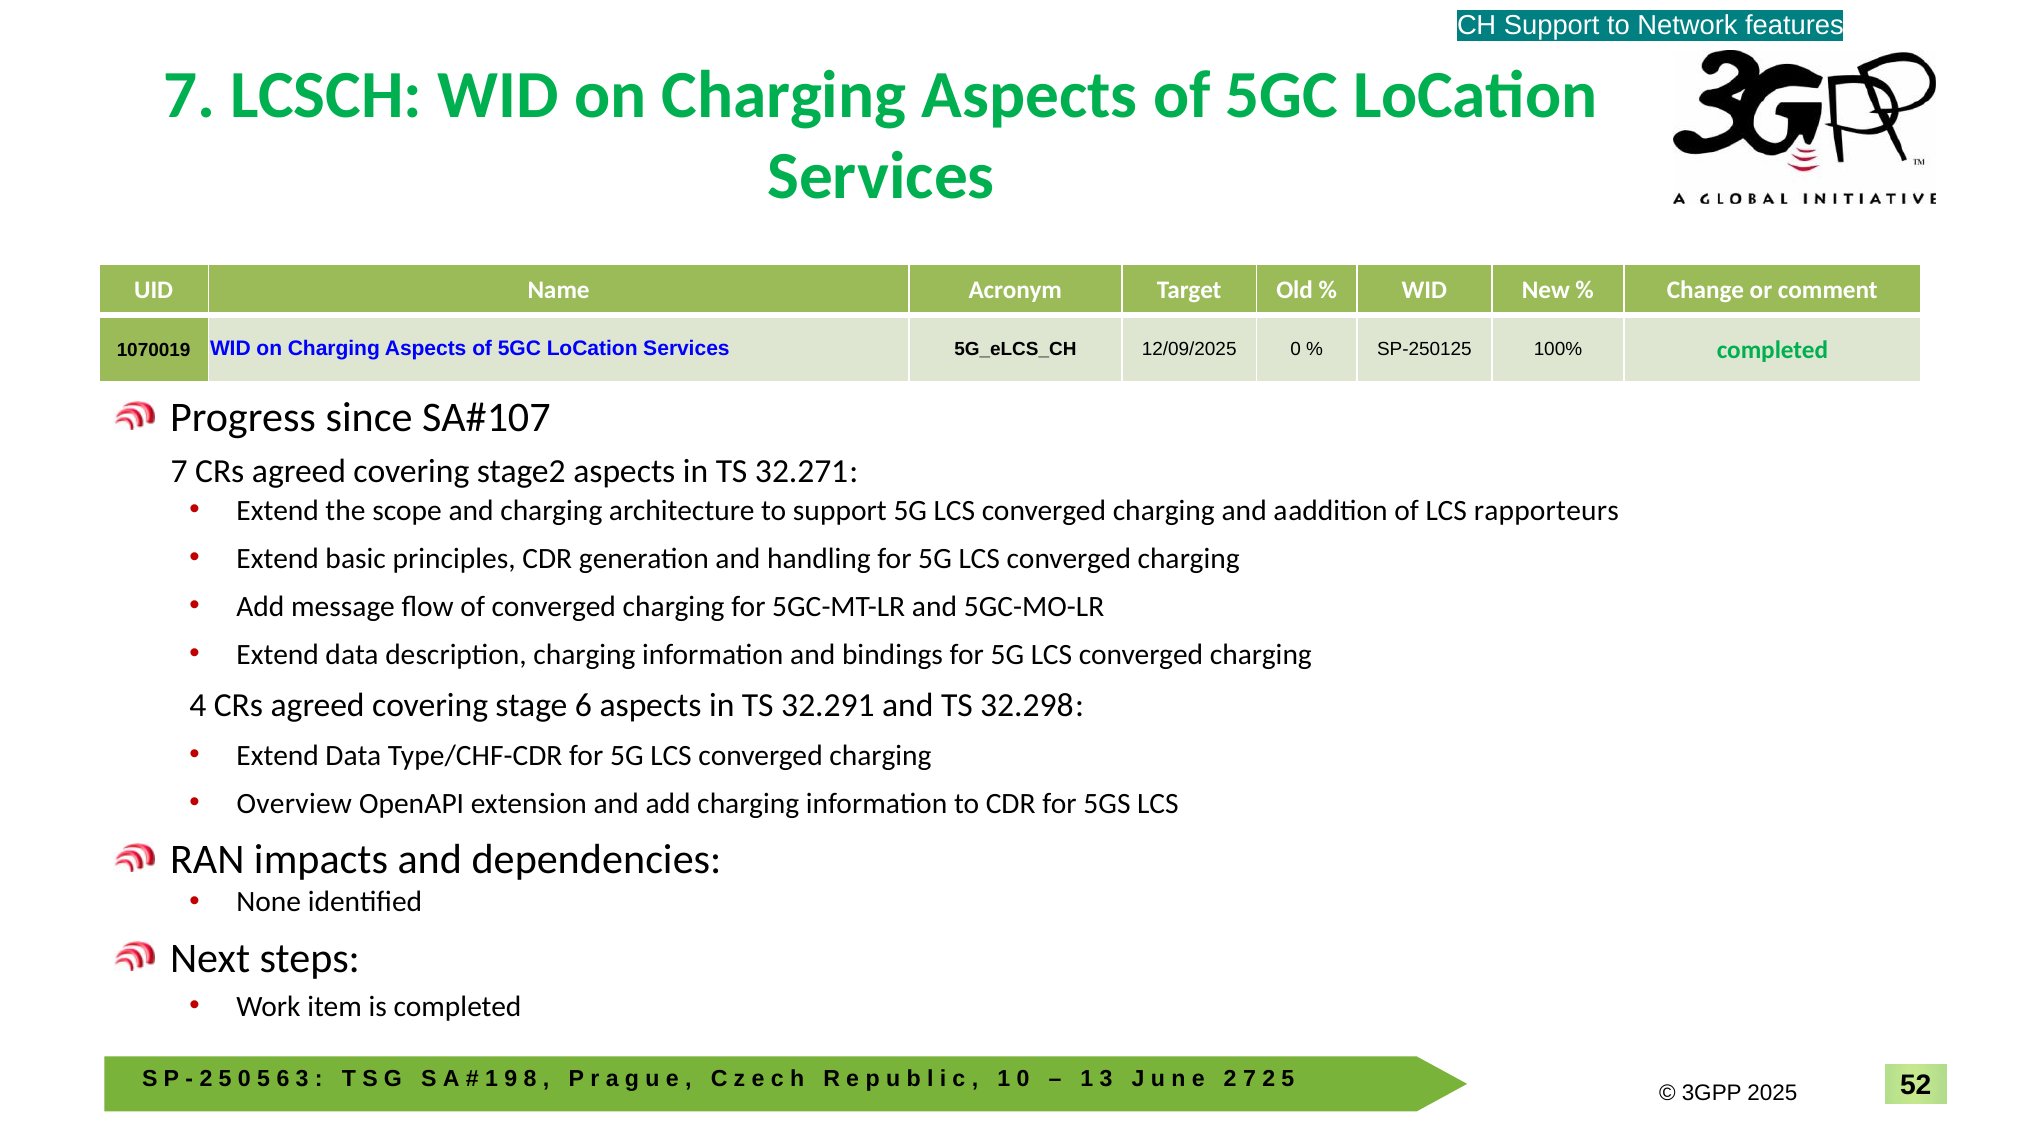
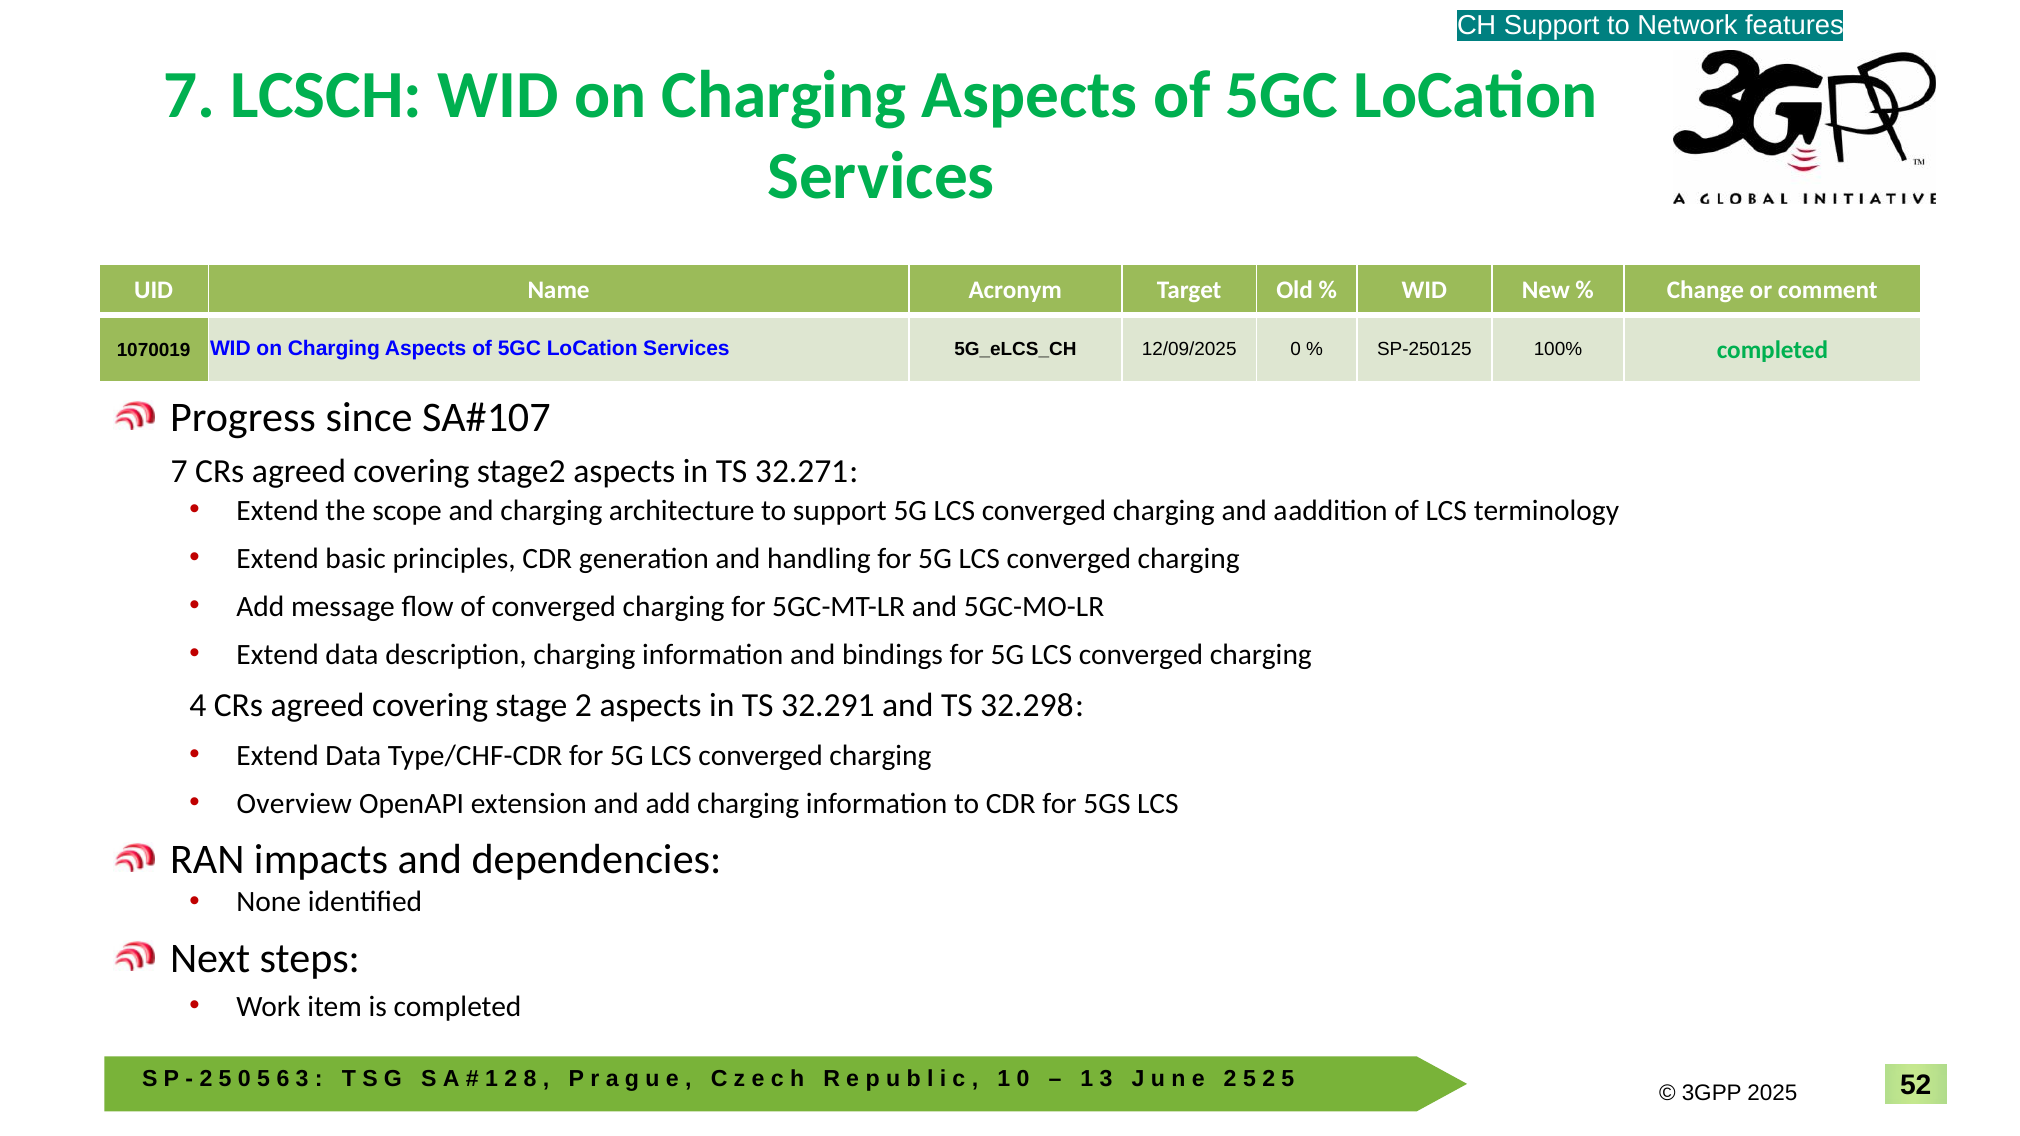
rapporteurs: rapporteurs -> terminology
stage 6: 6 -> 2
9 at (511, 1079): 9 -> 2
7 at (1250, 1079): 7 -> 5
